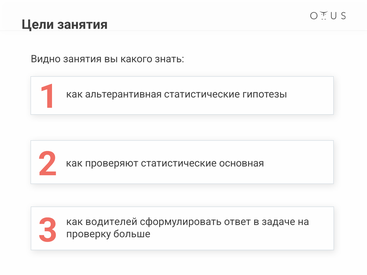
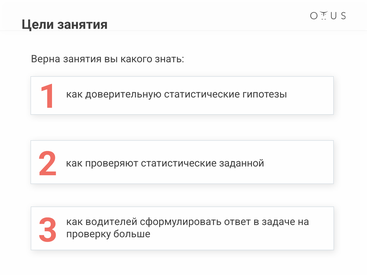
Видно: Видно -> Верна
альтерантивная: альтерантивная -> доверительную
основная: основная -> заданной
